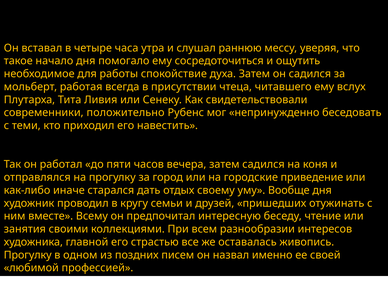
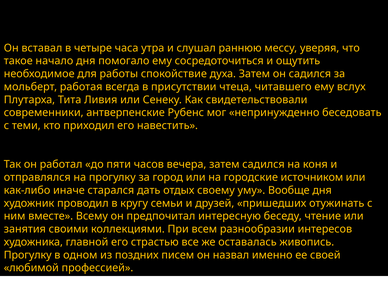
положительно: положительно -> антверпенские
приведение: приведение -> источником
